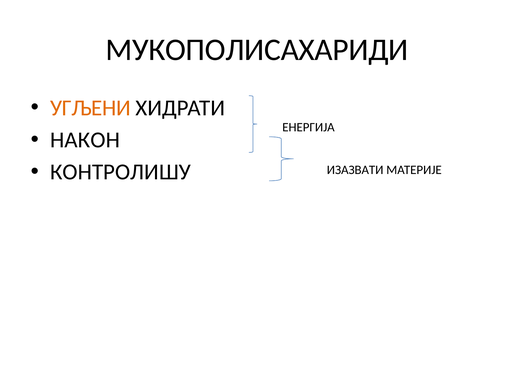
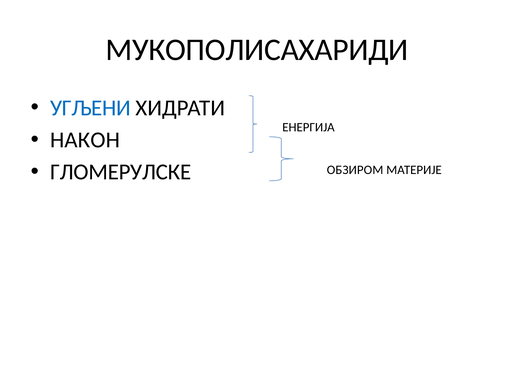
УГЉЕНИ colour: orange -> blue
КОНТРОЛИШУ: КОНТРОЛИШУ -> ГЛОМЕРУЛСКЕ
ИЗАЗВАТИ: ИЗАЗВАТИ -> ОБЗИРОМ
